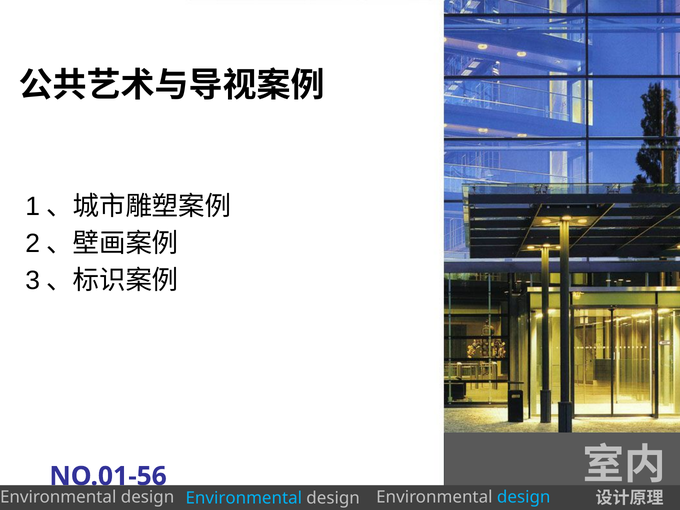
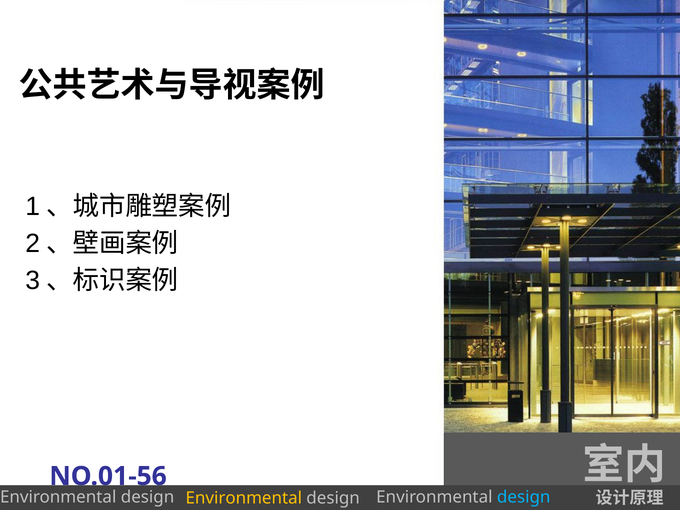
Environmental at (244, 498) colour: light blue -> yellow
